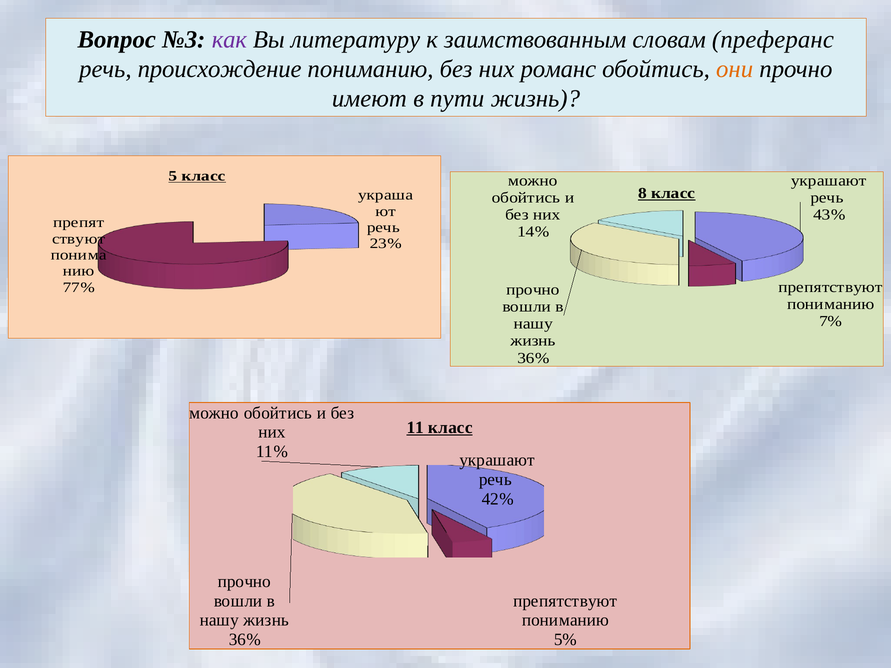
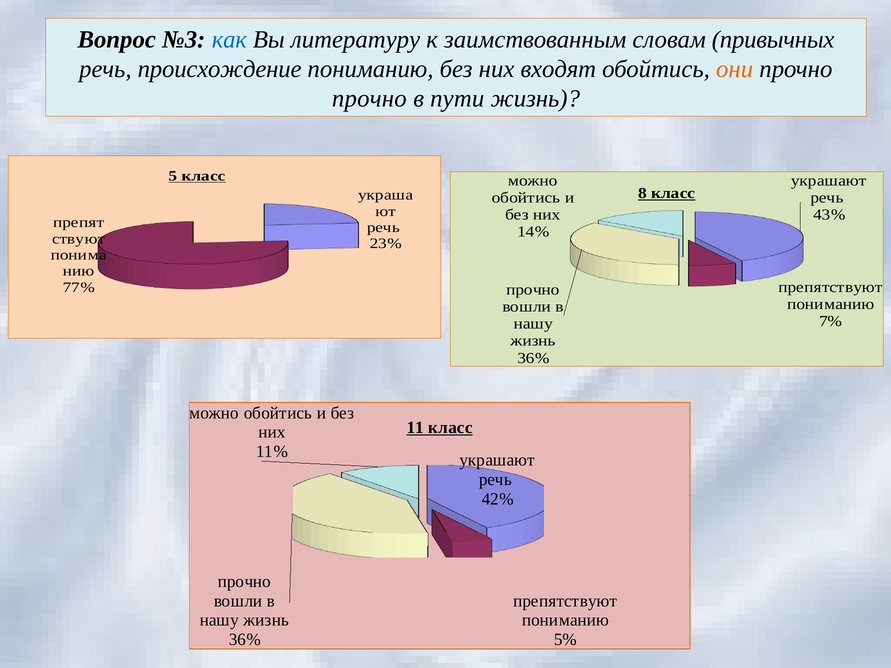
как colour: purple -> blue
преферанс: преферанс -> привычных
романс: романс -> входят
имеют at (369, 99): имеют -> прочно
